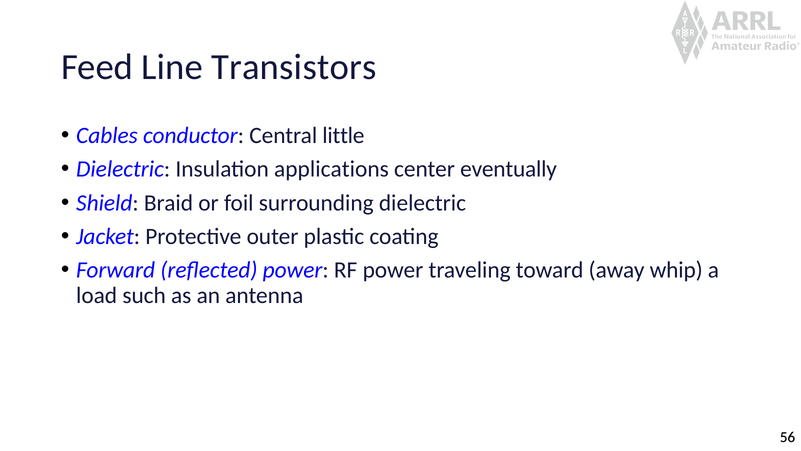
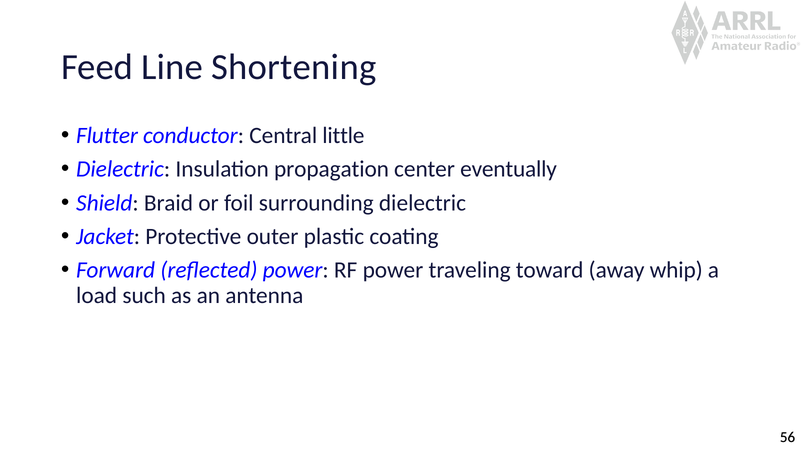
Transistors: Transistors -> Shortening
Cables: Cables -> Flutter
applications: applications -> propagation
